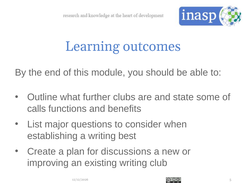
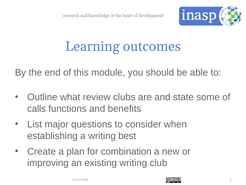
further: further -> review
discussions: discussions -> combination
